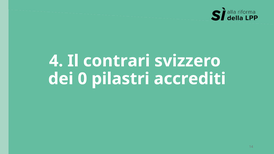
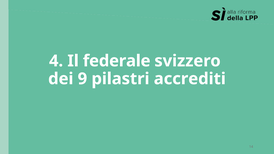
contrari: contrari -> federale
0: 0 -> 9
